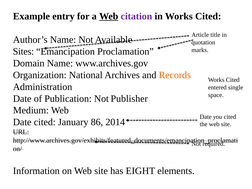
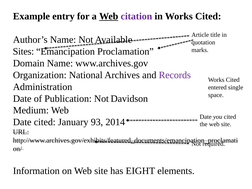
Records colour: orange -> purple
Publisher: Publisher -> Davidson
86: 86 -> 93
